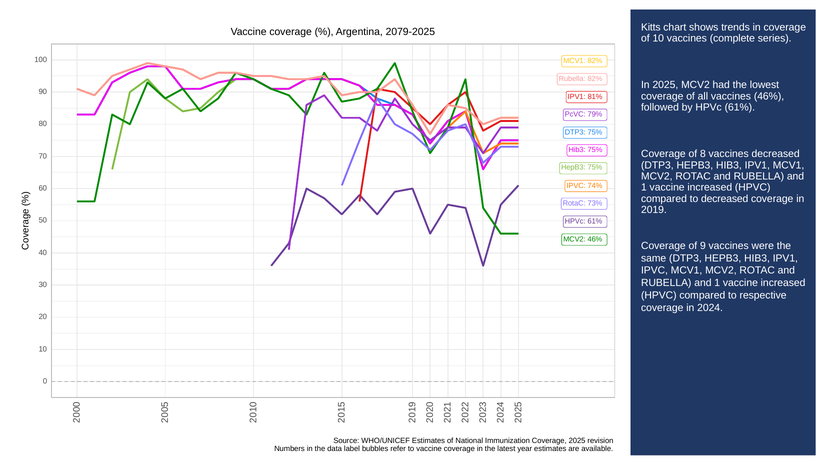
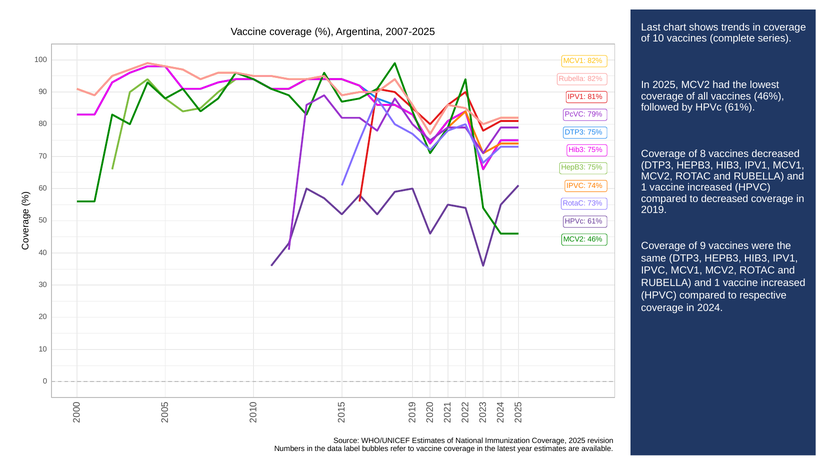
Kitts: Kitts -> Last
2079-2025: 2079-2025 -> 2007-2025
